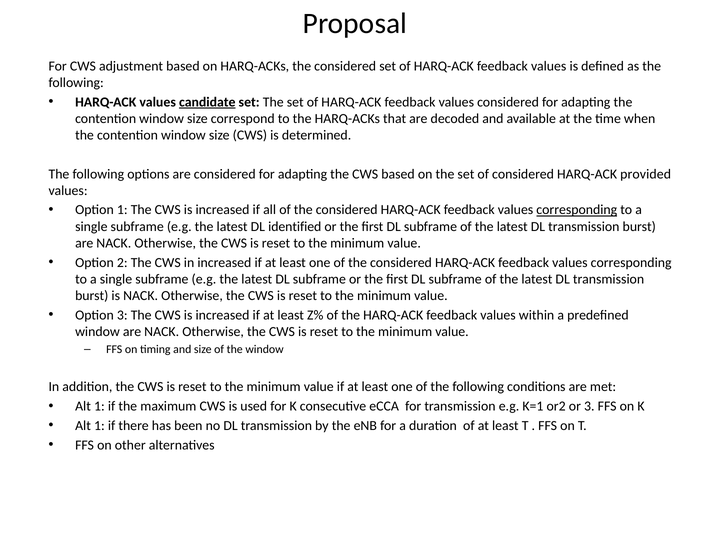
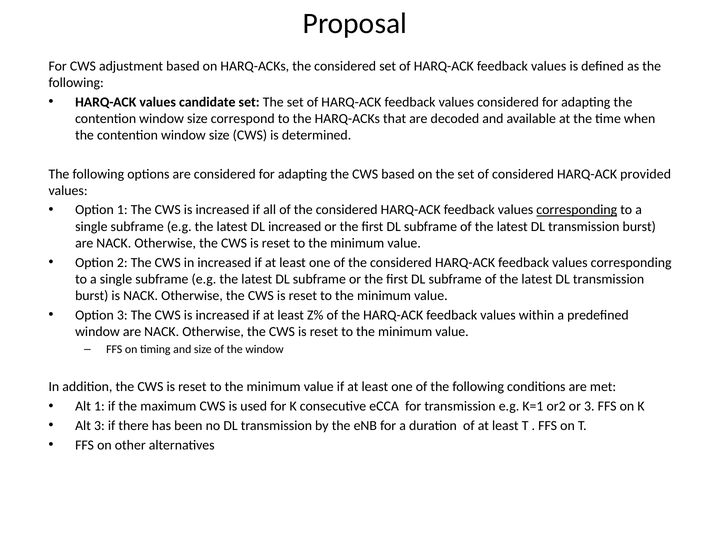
candidate underline: present -> none
DL identified: identified -> increased
1 at (99, 425): 1 -> 3
